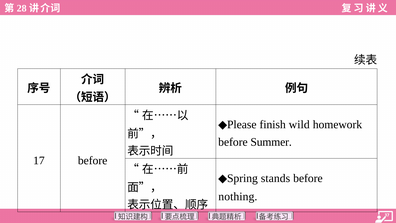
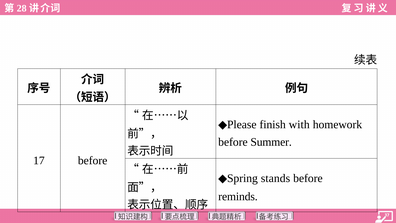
wild: wild -> with
nothing: nothing -> reminds
